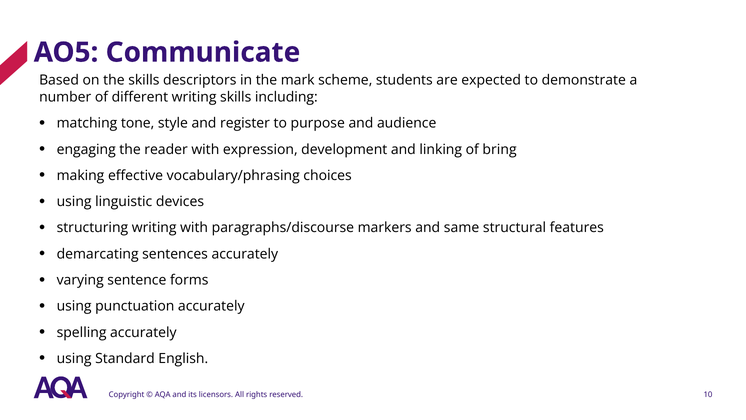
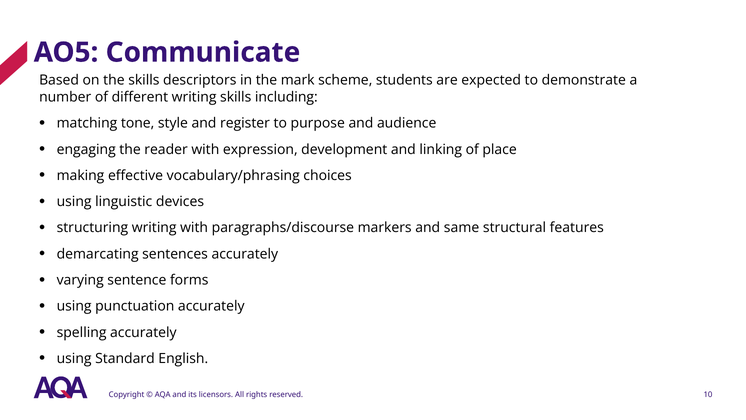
bring: bring -> place
